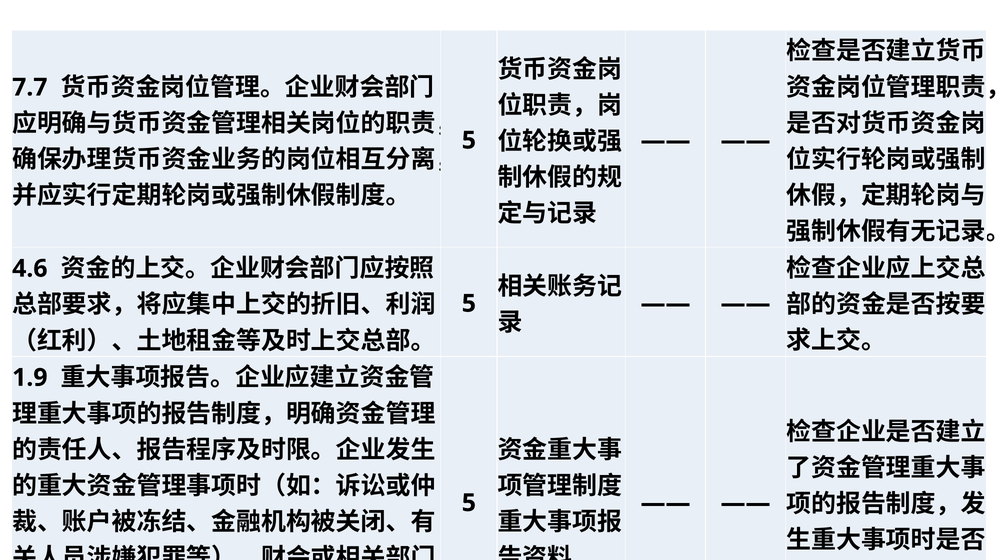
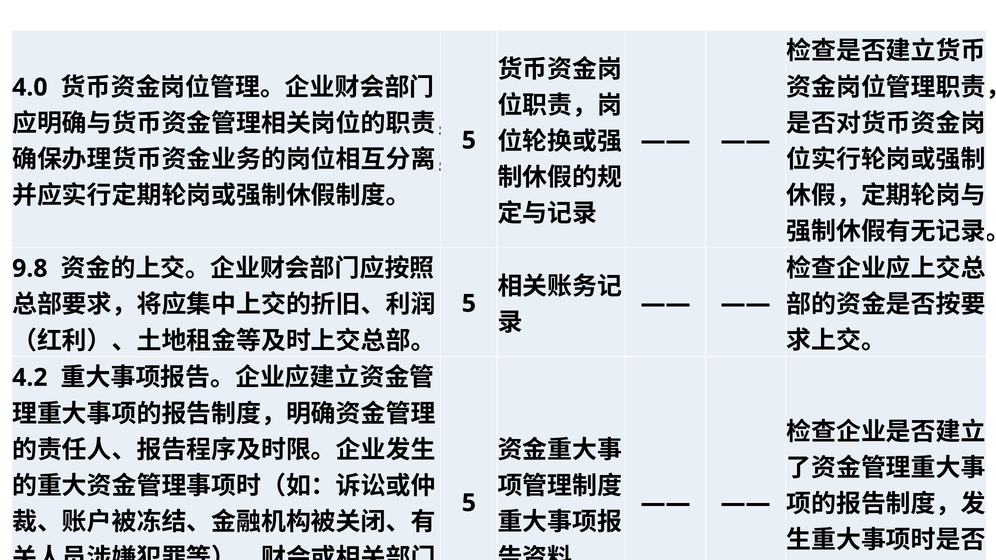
7.7: 7.7 -> 4.0
4.6: 4.6 -> 9.8
1.9: 1.9 -> 4.2
